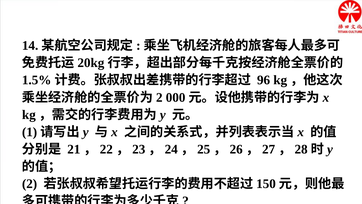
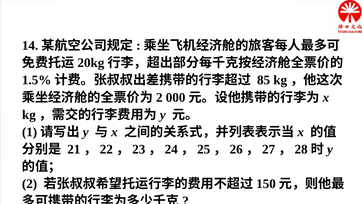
96: 96 -> 85
